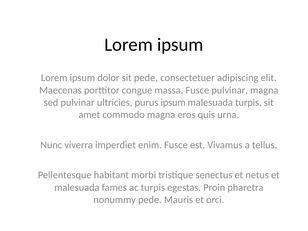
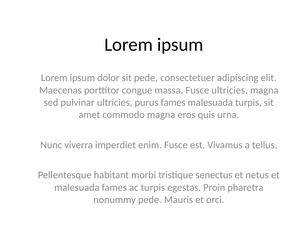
Fusce pulvinar: pulvinar -> ultricies
purus ipsum: ipsum -> fames
